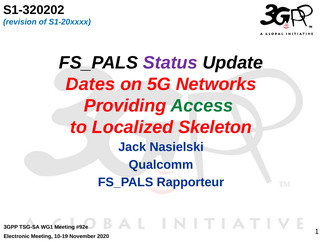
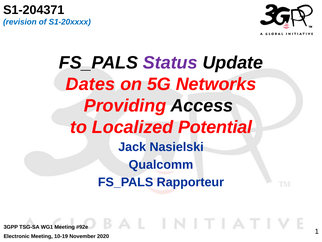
S1-320202: S1-320202 -> S1-204371
Access colour: green -> black
Skeleton: Skeleton -> Potential
